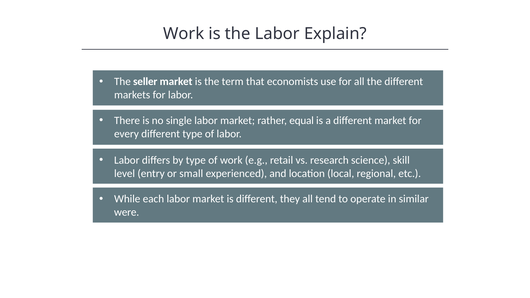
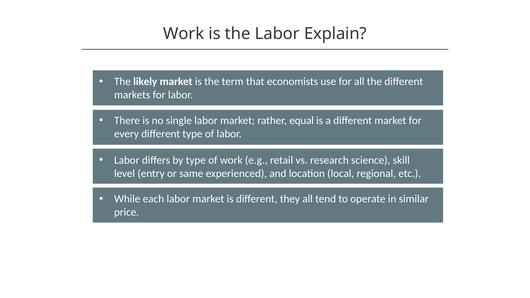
seller: seller -> likely
small: small -> same
were: were -> price
